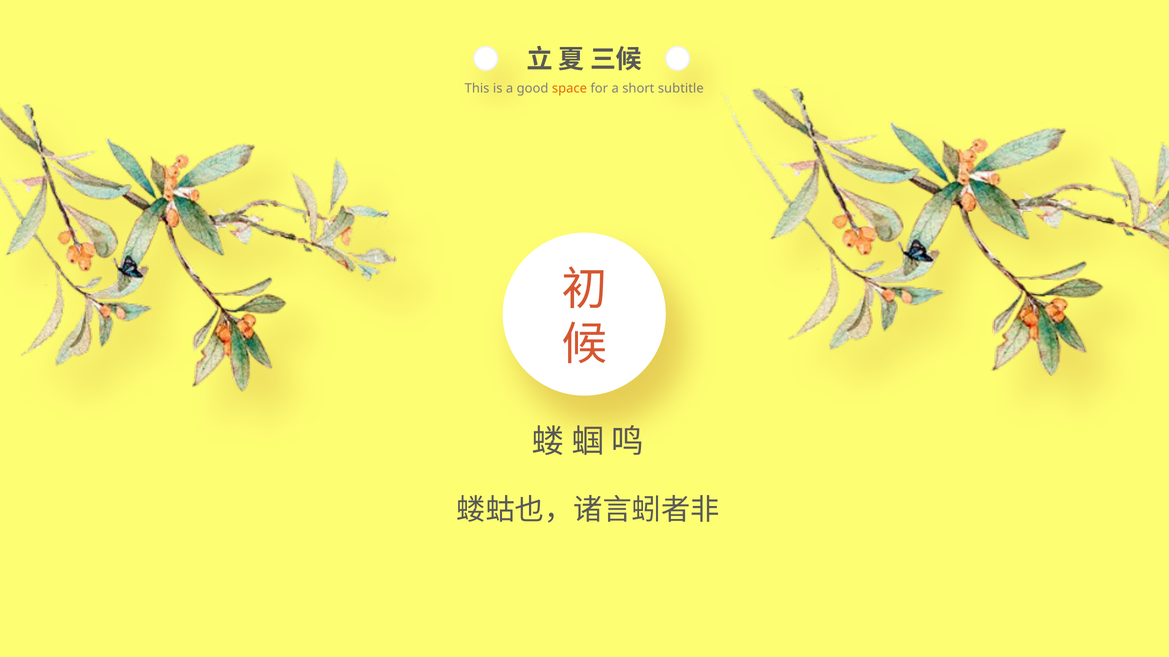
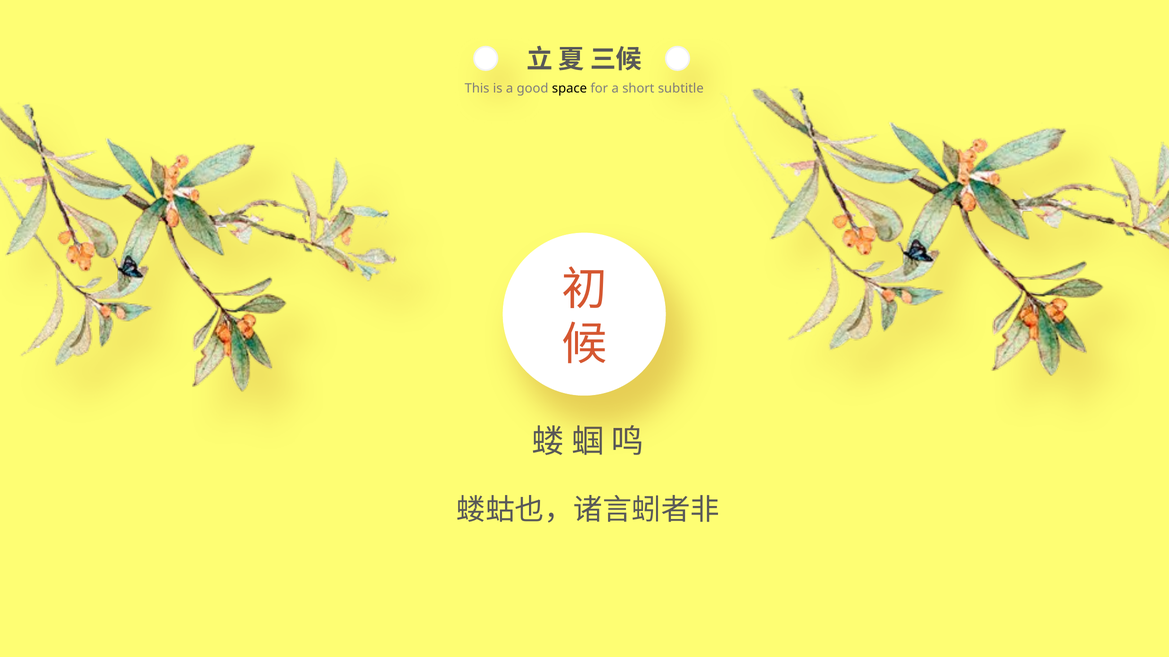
space colour: orange -> black
